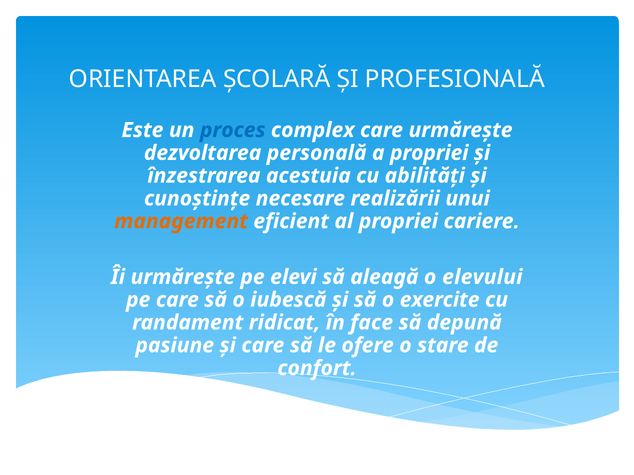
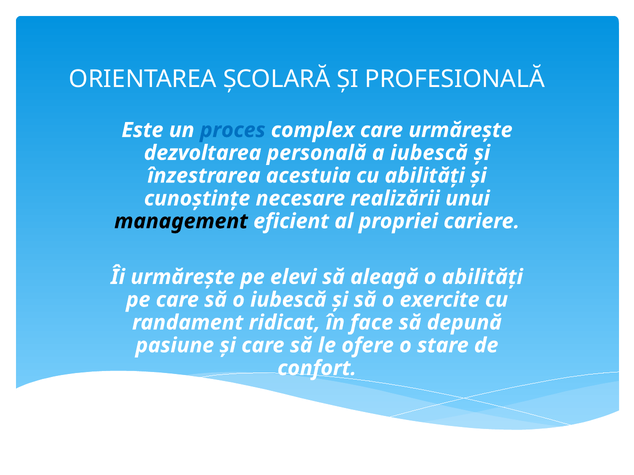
a propriei: propriei -> iubescă
management colour: orange -> black
o elevului: elevului -> abilități
